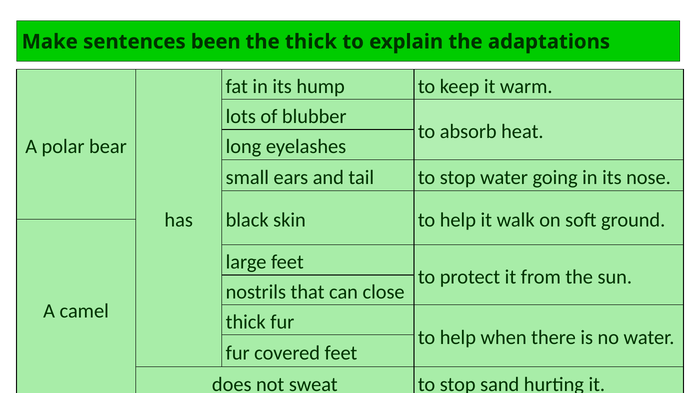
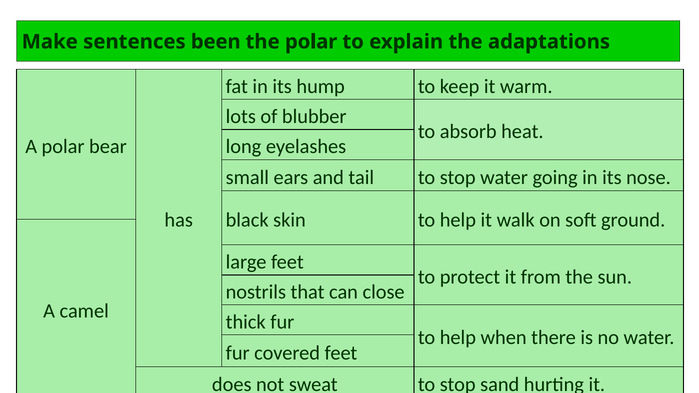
the thick: thick -> polar
